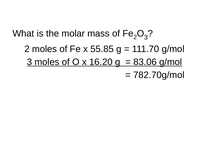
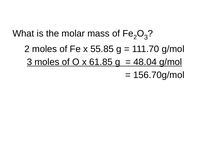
16.20: 16.20 -> 61.85
83.06: 83.06 -> 48.04
782.70g/mol: 782.70g/mol -> 156.70g/mol
